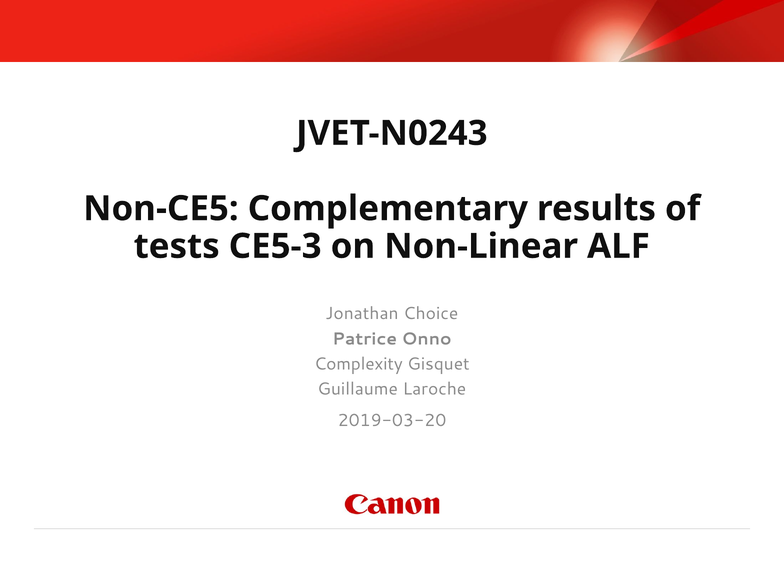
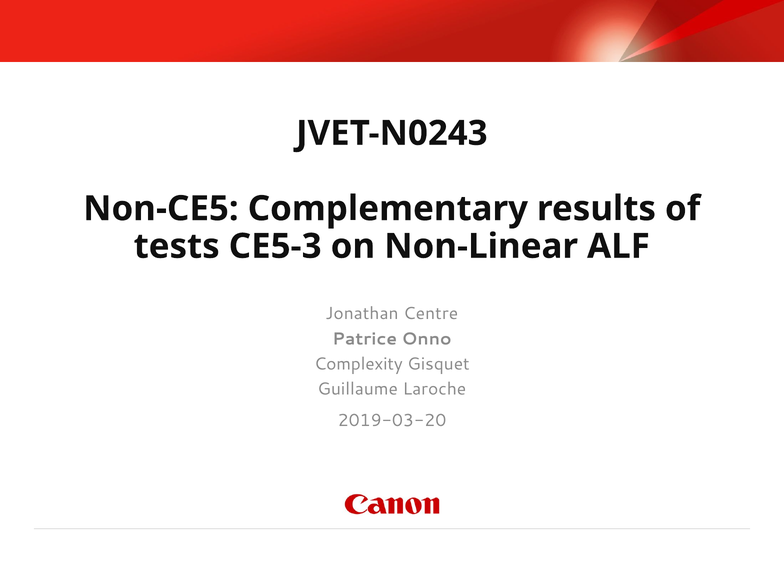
Jonathan Choice: Choice -> Centre
